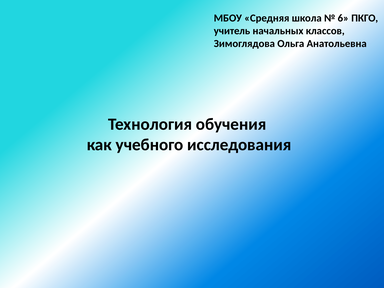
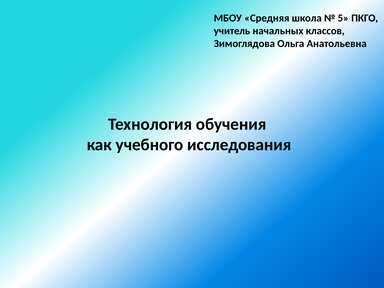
6: 6 -> 5
